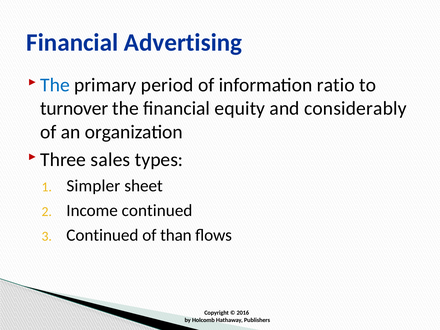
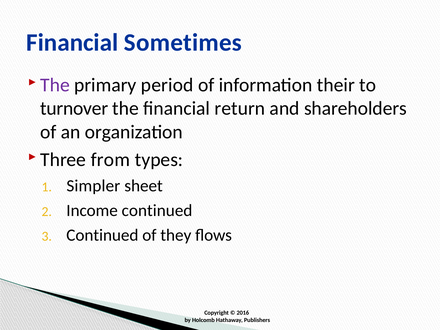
Advertising: Advertising -> Sometimes
The at (55, 85) colour: blue -> purple
ratio: ratio -> their
equity: equity -> return
considerably: considerably -> shareholders
sales: sales -> from
than: than -> they
